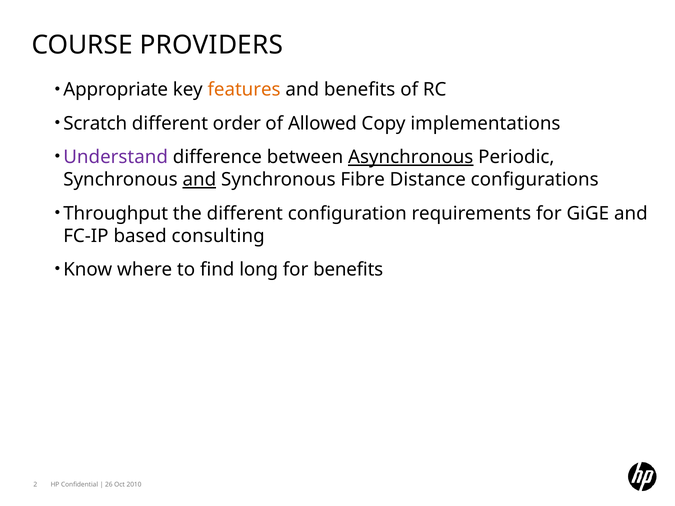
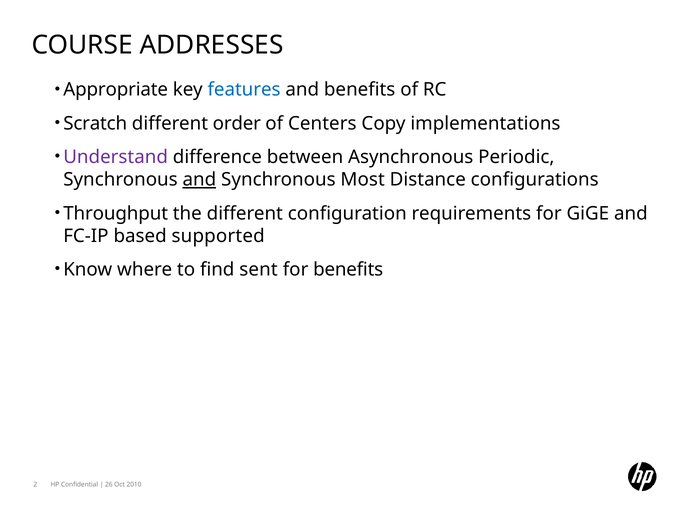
PROVIDERS: PROVIDERS -> ADDRESSES
features colour: orange -> blue
Allowed: Allowed -> Centers
Asynchronous underline: present -> none
Fibre: Fibre -> Most
consulting: consulting -> supported
long: long -> sent
